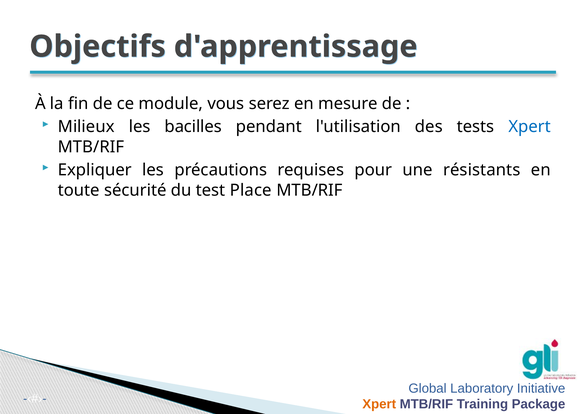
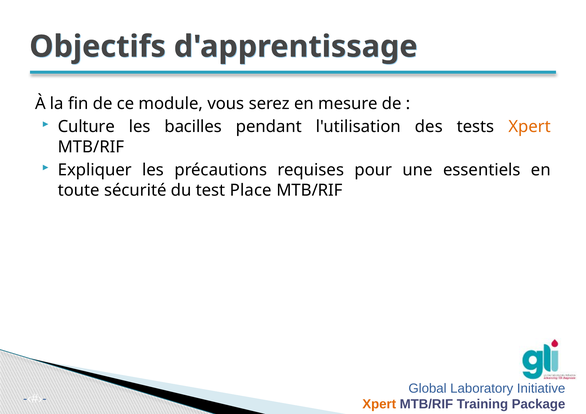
Milieux: Milieux -> Culture
Xpert at (530, 127) colour: blue -> orange
résistants: résistants -> essentiels
